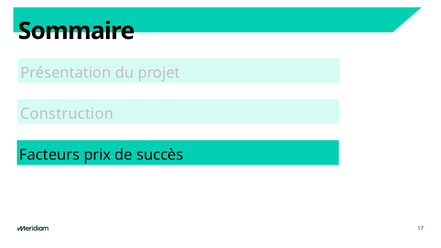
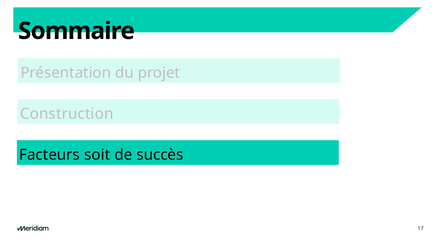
prix: prix -> soit
